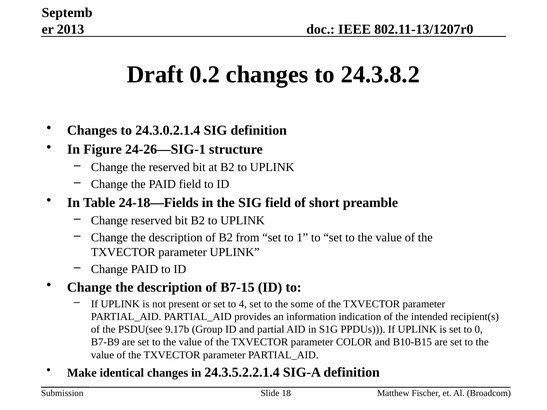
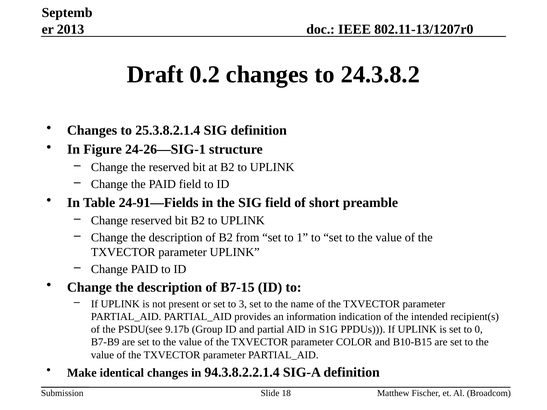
24.3.0.2.1.4: 24.3.0.2.1.4 -> 25.3.8.2.1.4
24-18—Fields: 24-18—Fields -> 24-91—Fields
4: 4 -> 3
some: some -> name
24.3.5.2.2.1.4: 24.3.5.2.2.1.4 -> 94.3.8.2.2.1.4
